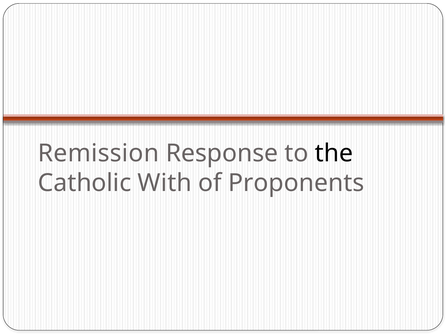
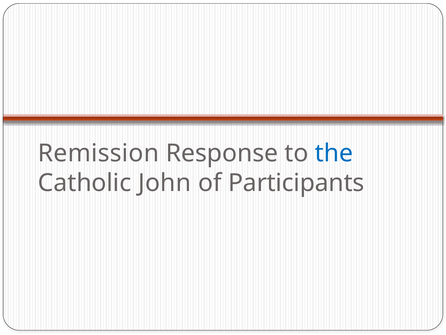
the colour: black -> blue
With: With -> John
Proponents: Proponents -> Participants
